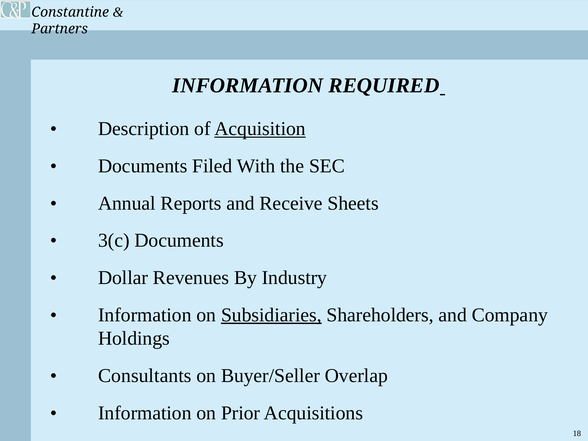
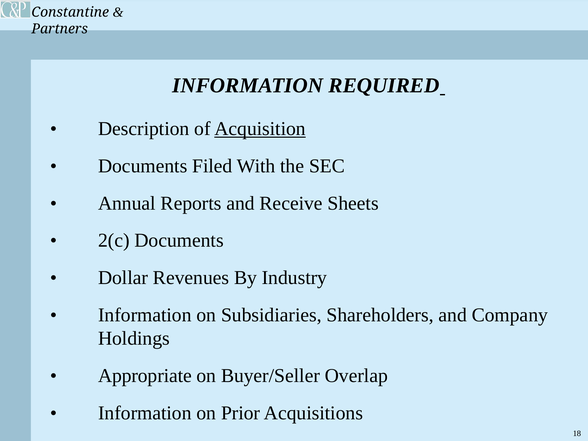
3(c: 3(c -> 2(c
Subsidiaries underline: present -> none
Consultants: Consultants -> Appropriate
